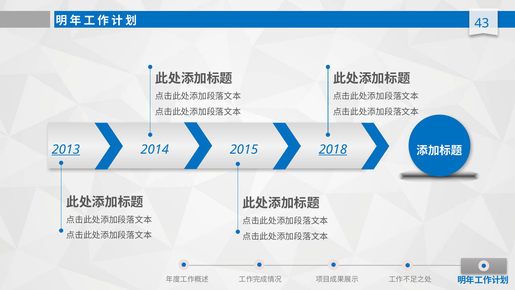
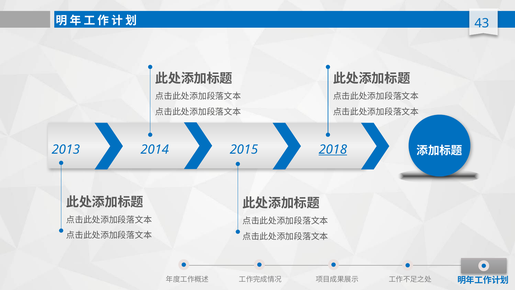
2013 underline: present -> none
